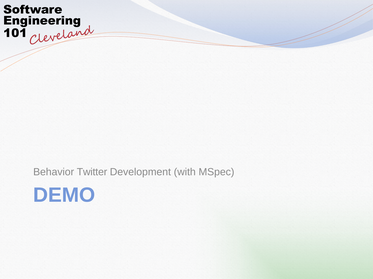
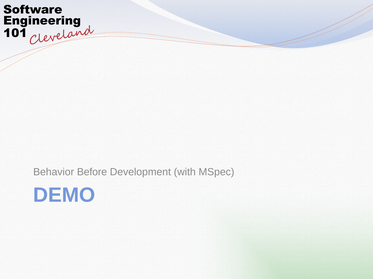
Twitter: Twitter -> Before
